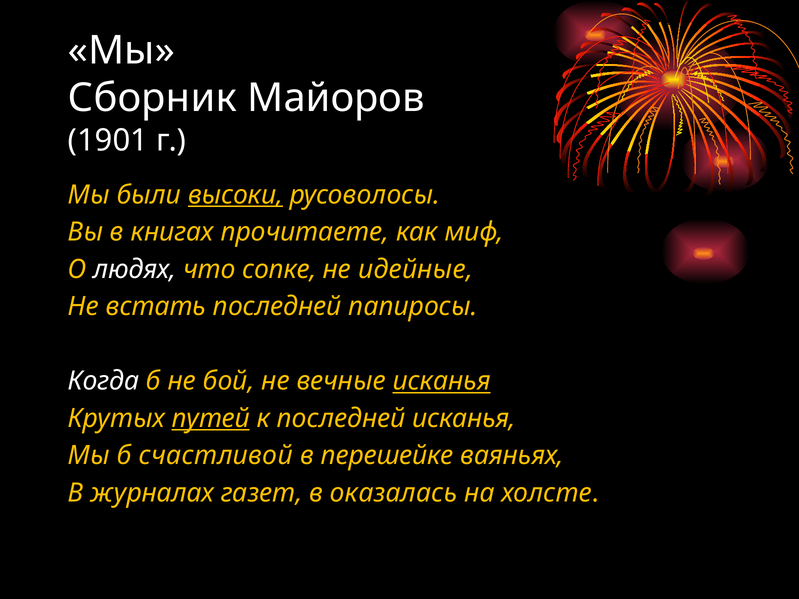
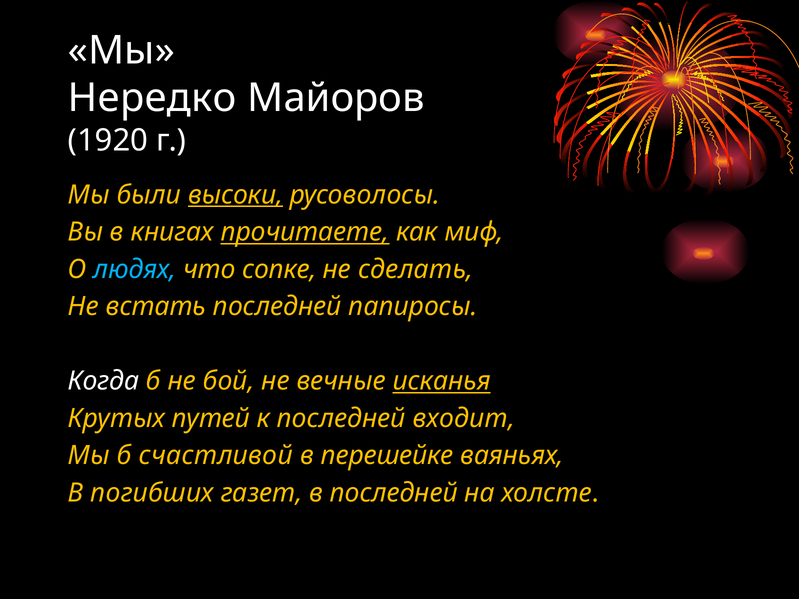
Сборник: Сборник -> Нередко
1901: 1901 -> 1920
прочитаете underline: none -> present
людях colour: white -> light blue
идейные: идейные -> сделать
путей underline: present -> none
последней исканья: исканья -> входит
журналах: журналах -> погибших
в оказалась: оказалась -> последней
